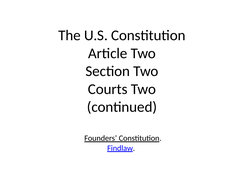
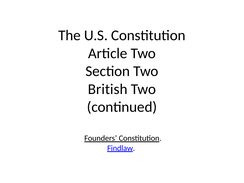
Courts: Courts -> British
